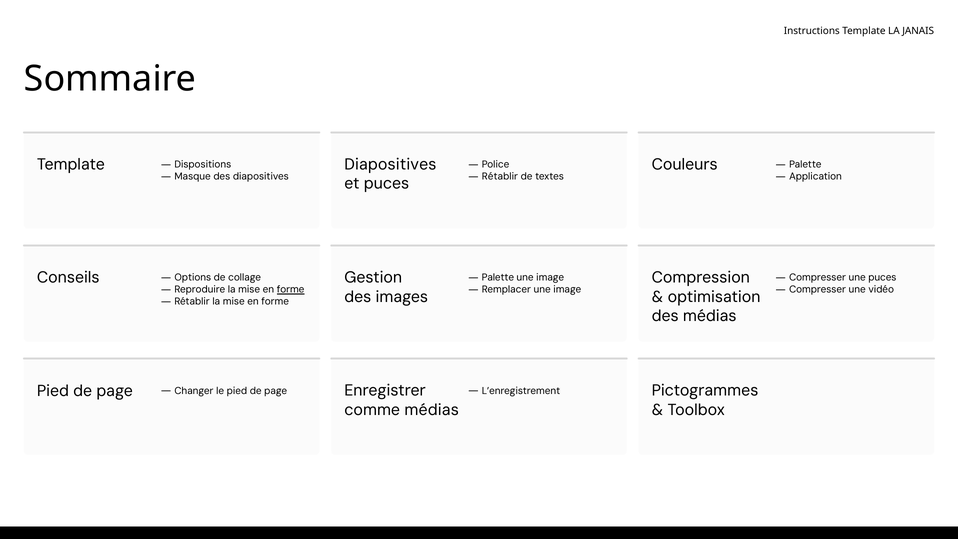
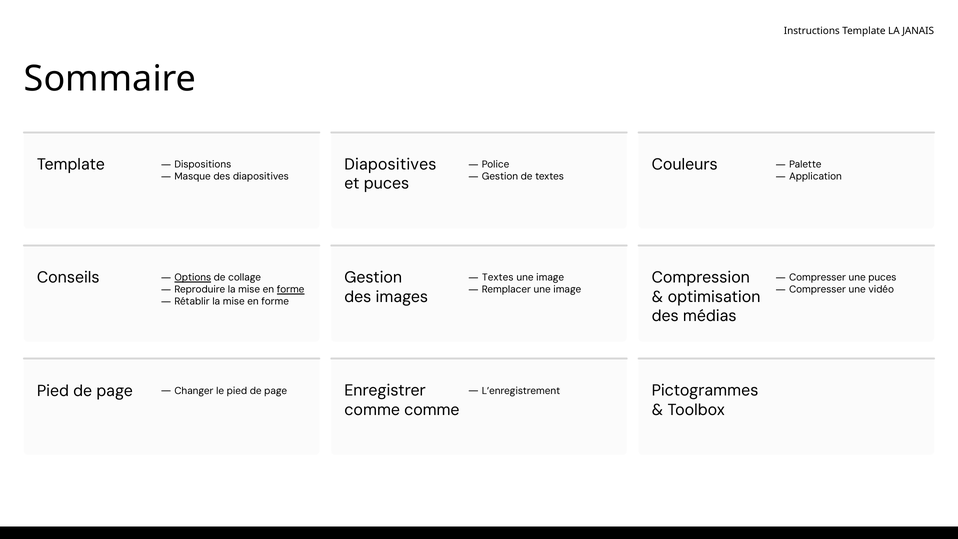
Rétablir at (500, 177): Rétablir -> Gestion
Options underline: none -> present
Palette at (498, 278): Palette -> Textes
comme médias: médias -> comme
